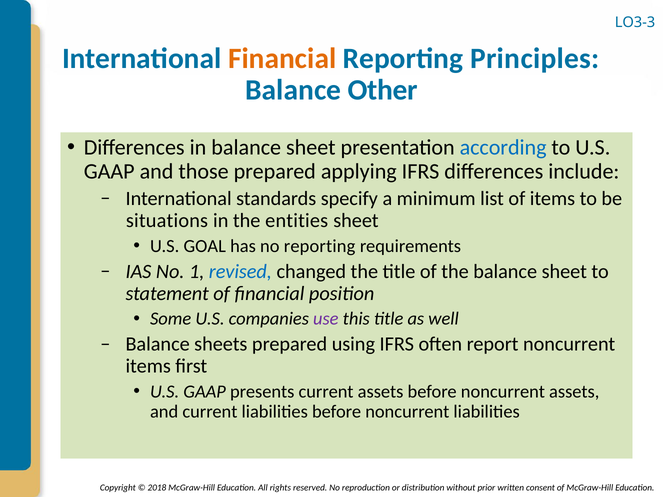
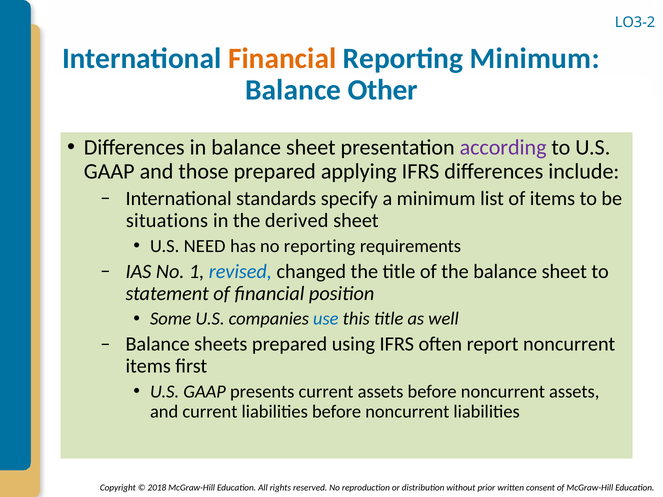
LO3-3: LO3-3 -> LO3-2
Reporting Principles: Principles -> Minimum
according colour: blue -> purple
entities: entities -> derived
GOAL: GOAL -> NEED
use colour: purple -> blue
